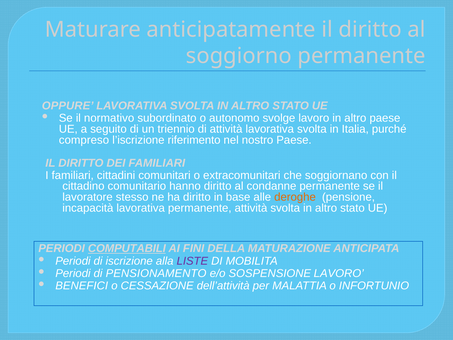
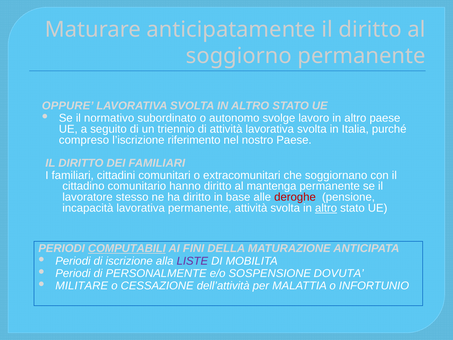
condanne: condanne -> mantenga
deroghe colour: orange -> red
altro at (326, 208) underline: none -> present
PENSIONAMENTO: PENSIONAMENTO -> PERSONALMENTE
SOSPENSIONE LAVORO: LAVORO -> DOVUTA
BENEFICI: BENEFICI -> MILITARE
